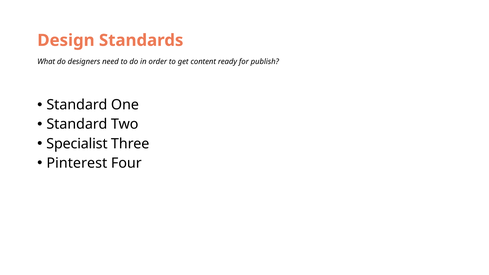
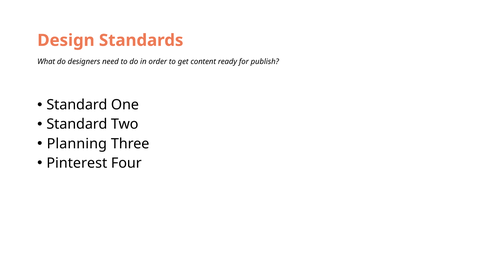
Specialist: Specialist -> Planning
